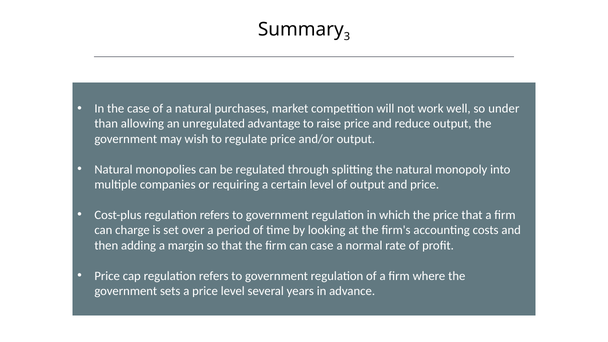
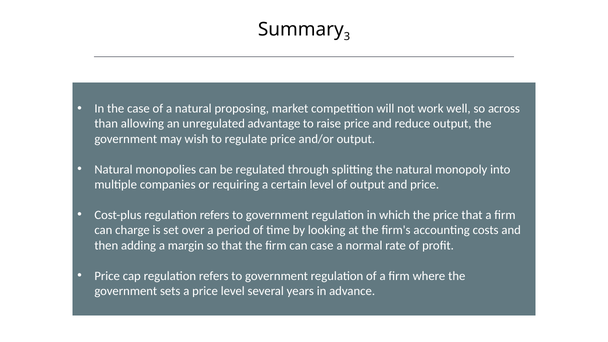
purchases: purchases -> proposing
under: under -> across
